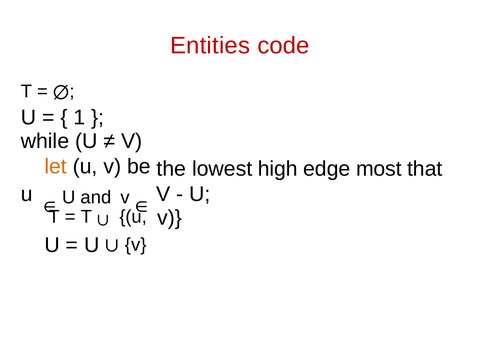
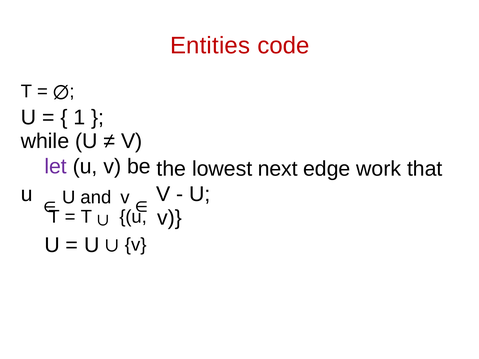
let colour: orange -> purple
high: high -> next
most: most -> work
